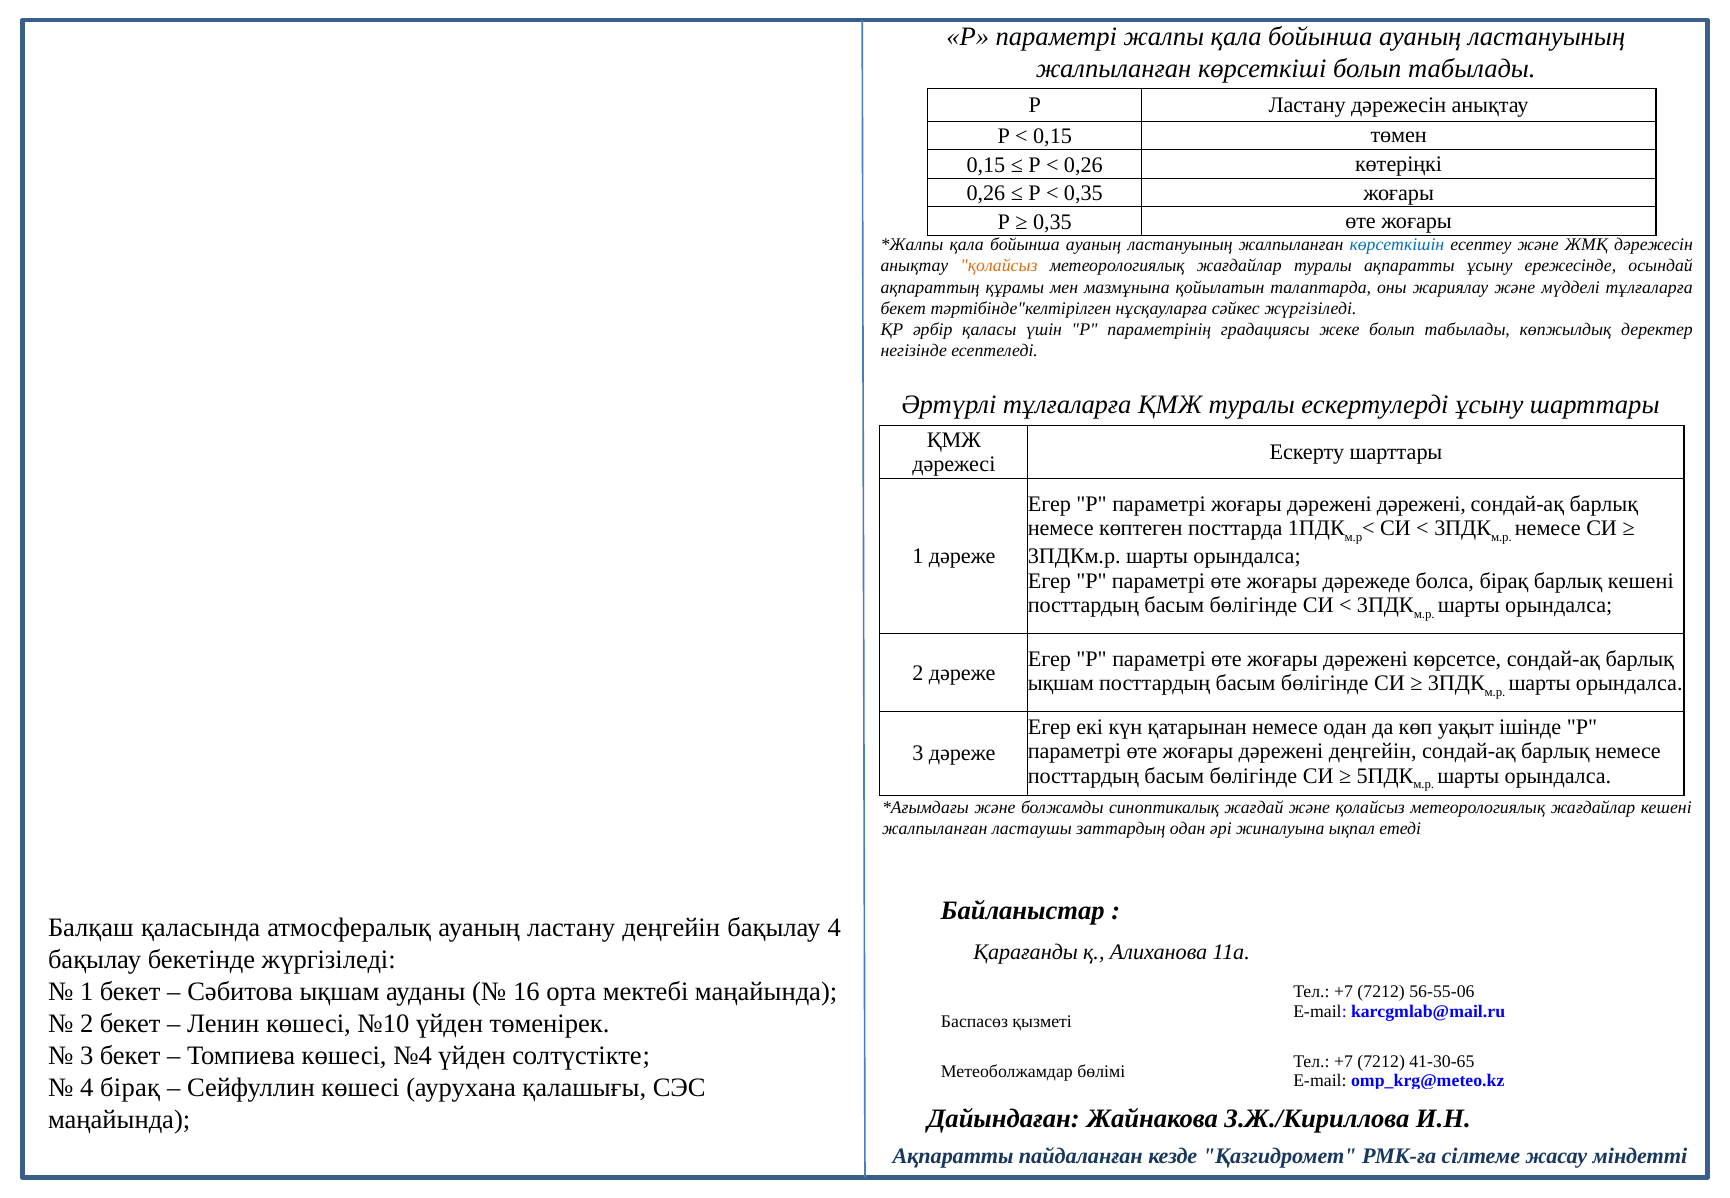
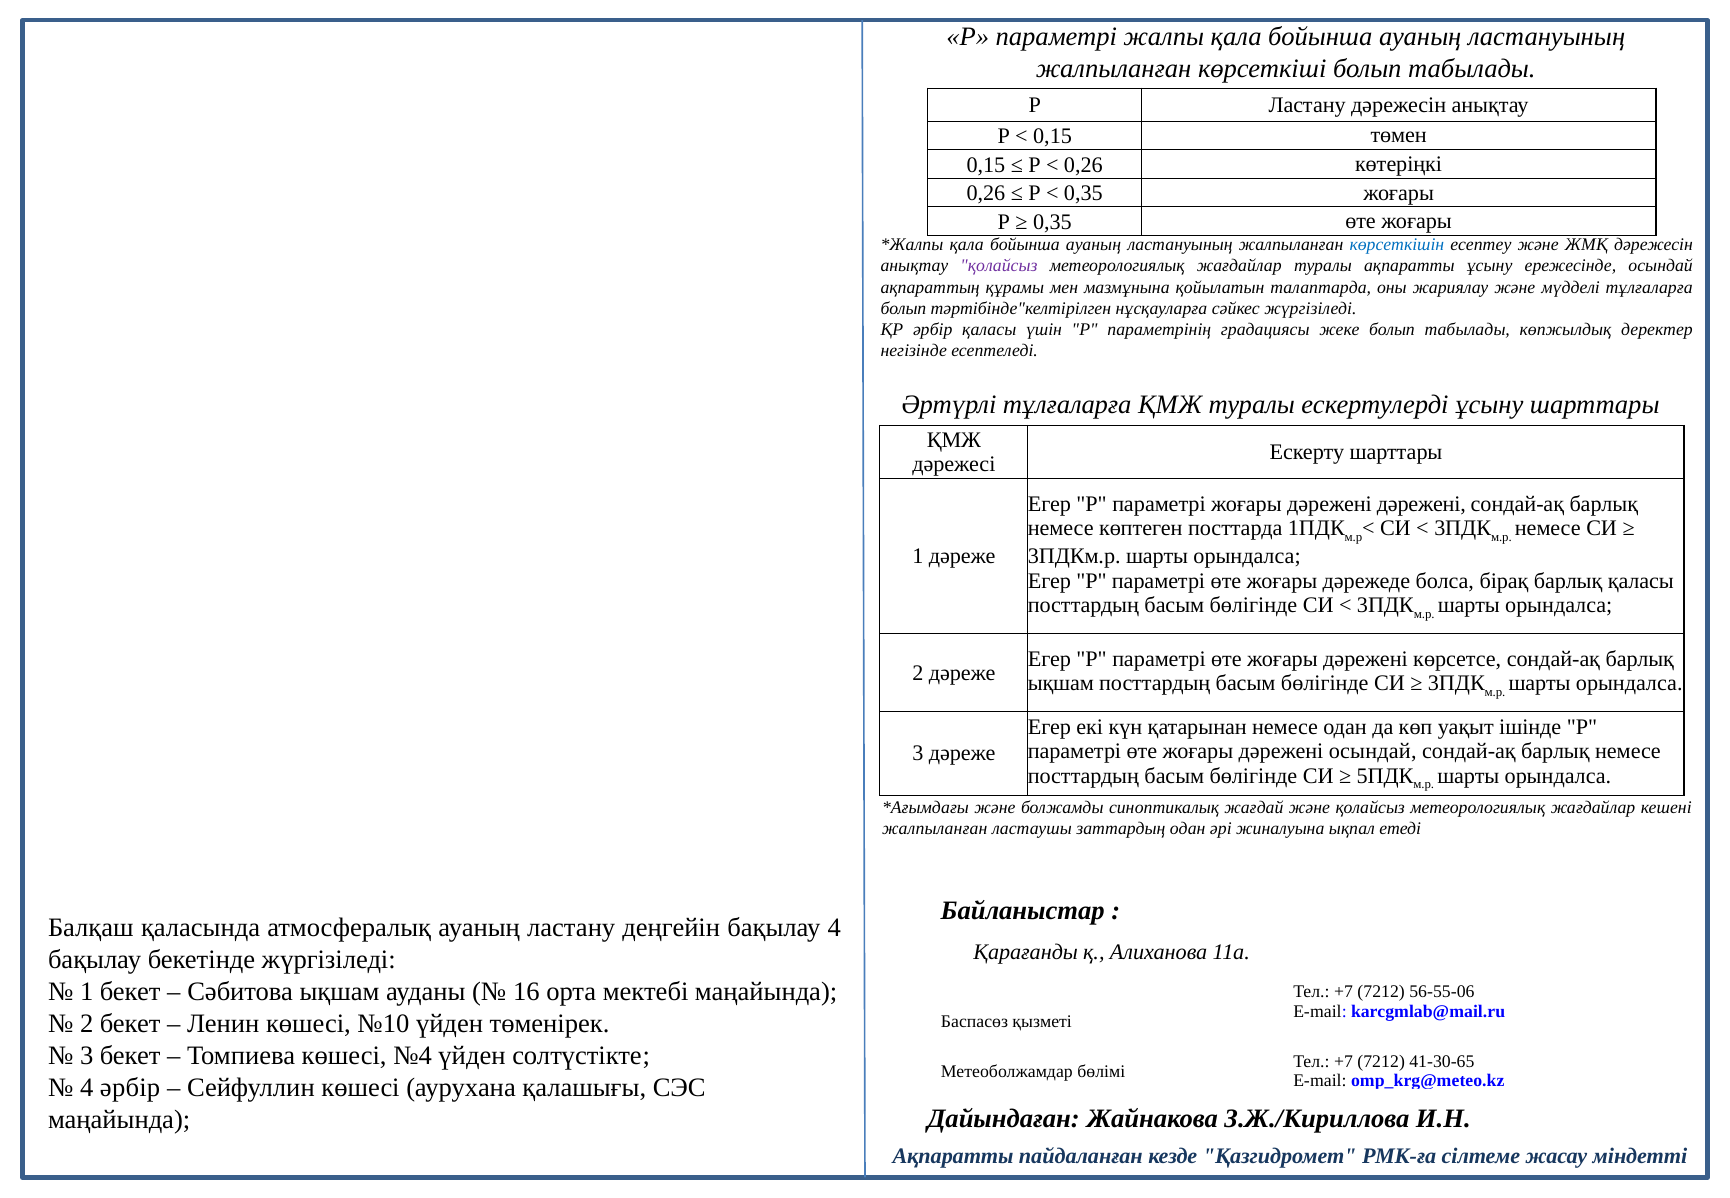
қолайсыз at (999, 266) colour: orange -> purple
бекет at (903, 308): бекет -> болып
барлық кешені: кешені -> қаласы
дәрежені деңгейін: деңгейін -> осындай
4 бірақ: бірақ -> әрбір
